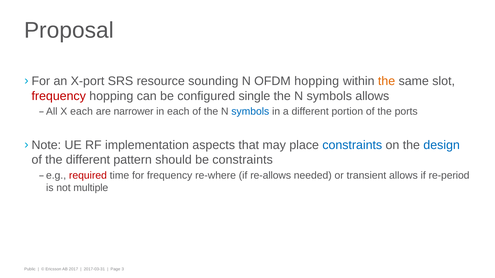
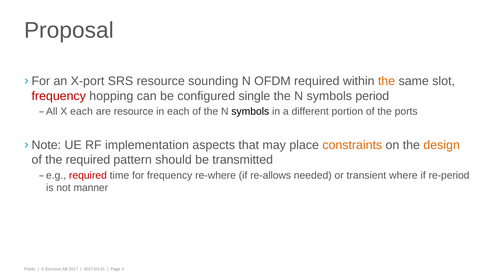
OFDM hopping: hopping -> required
symbols allows: allows -> period
are narrower: narrower -> resource
symbols at (250, 112) colour: blue -> black
constraints at (352, 145) colour: blue -> orange
design colour: blue -> orange
the different: different -> required
be constraints: constraints -> transmitted
transient allows: allows -> where
multiple: multiple -> manner
